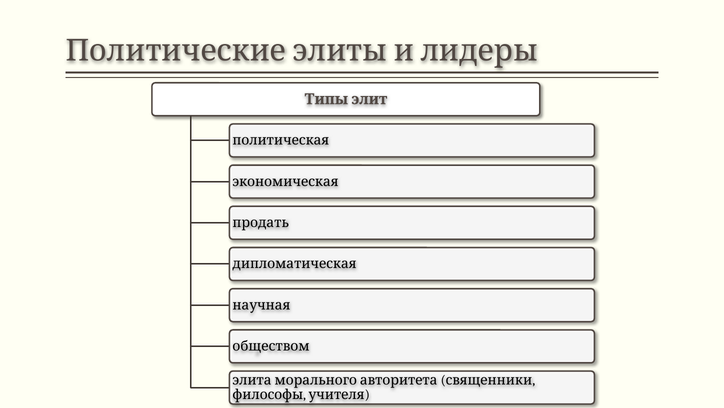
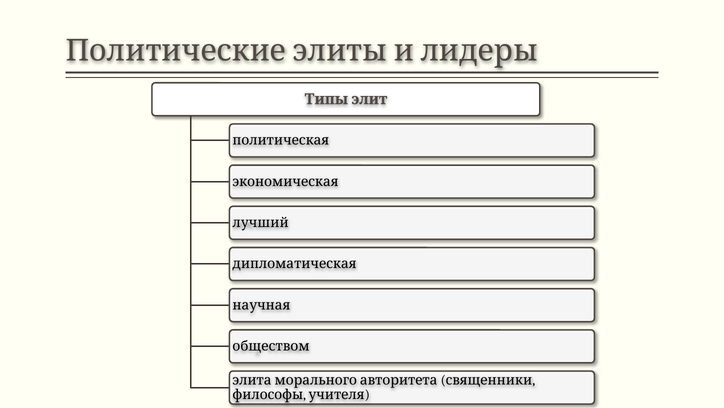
продать: продать -> лучший
